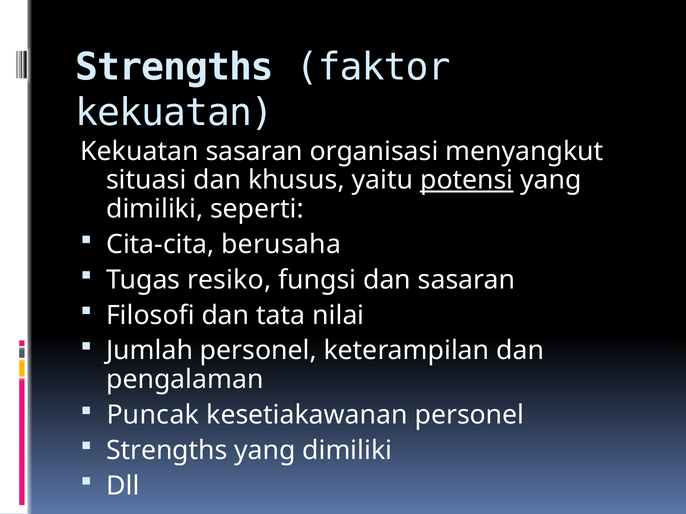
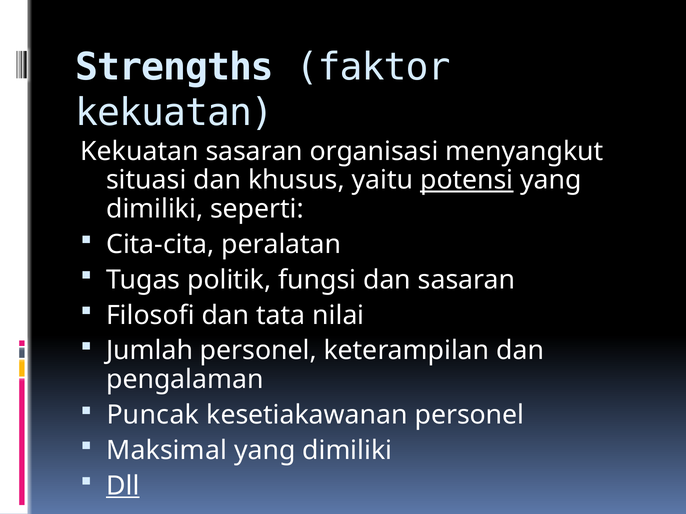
berusaha: berusaha -> peralatan
resiko: resiko -> politik
Strengths at (167, 451): Strengths -> Maksimal
Dll underline: none -> present
